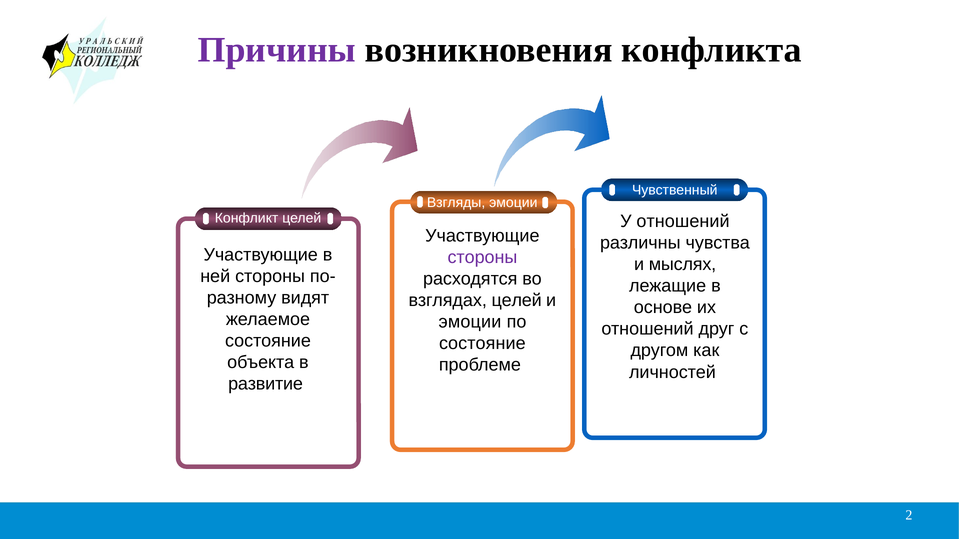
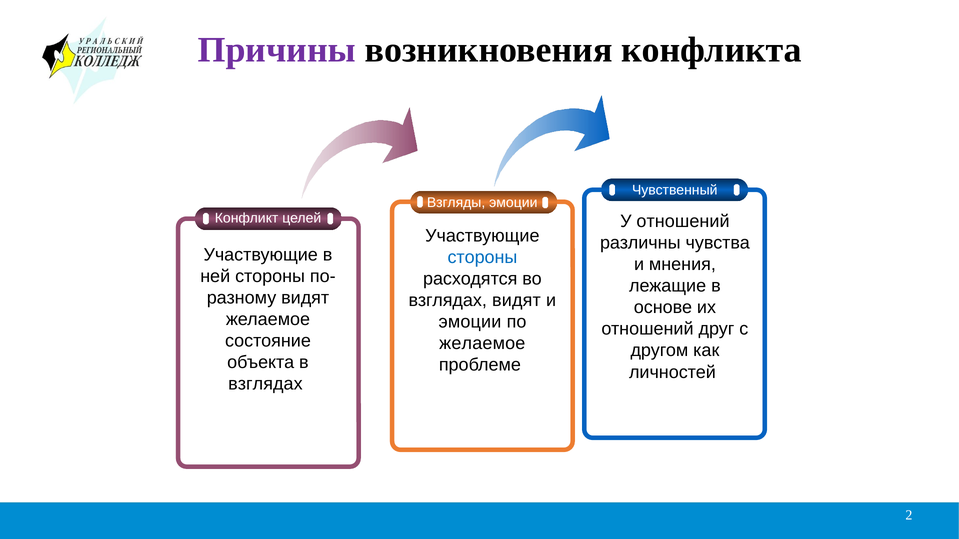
стороны at (482, 257) colour: purple -> blue
мыслях: мыслях -> мнения
взглядах целей: целей -> видят
состояние at (482, 344): состояние -> желаемое
развитие at (266, 384): развитие -> взглядах
